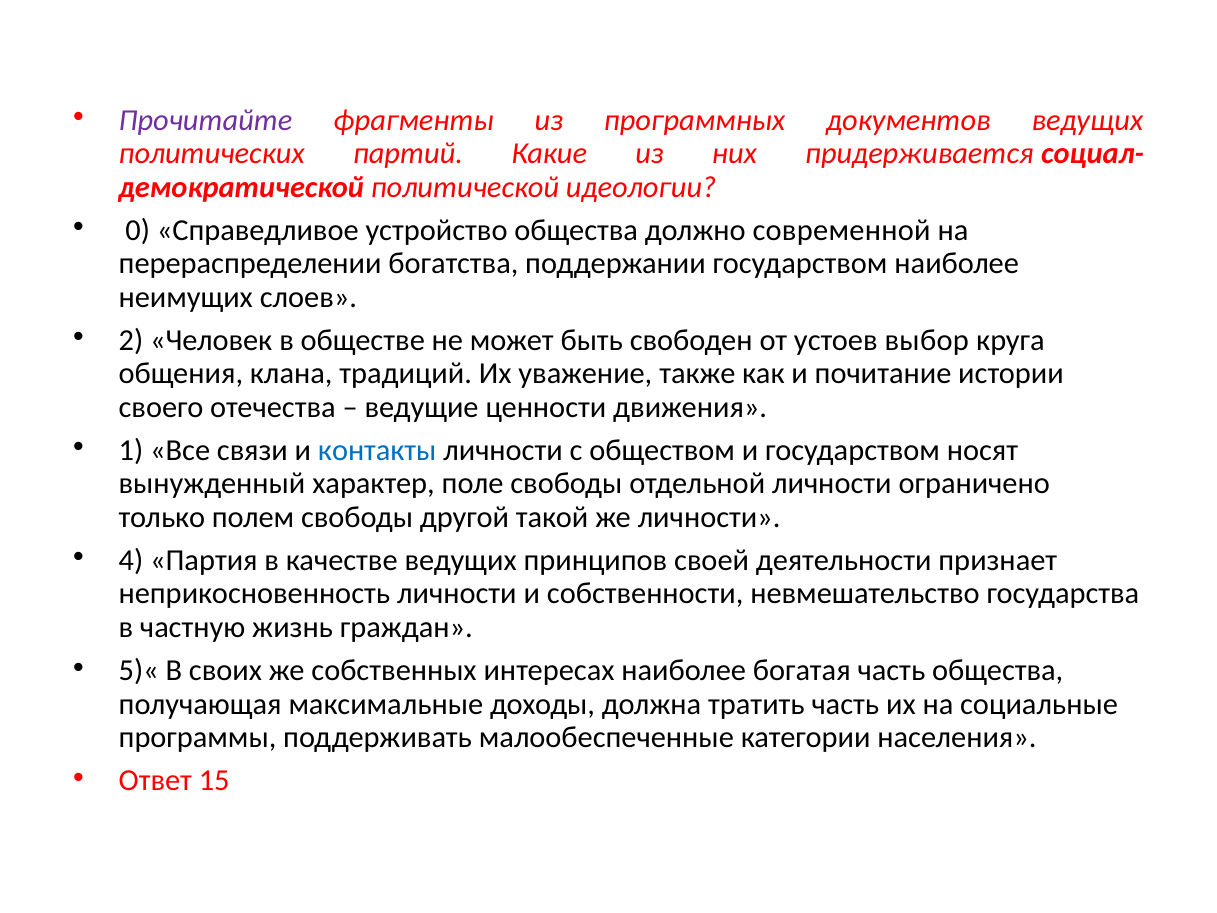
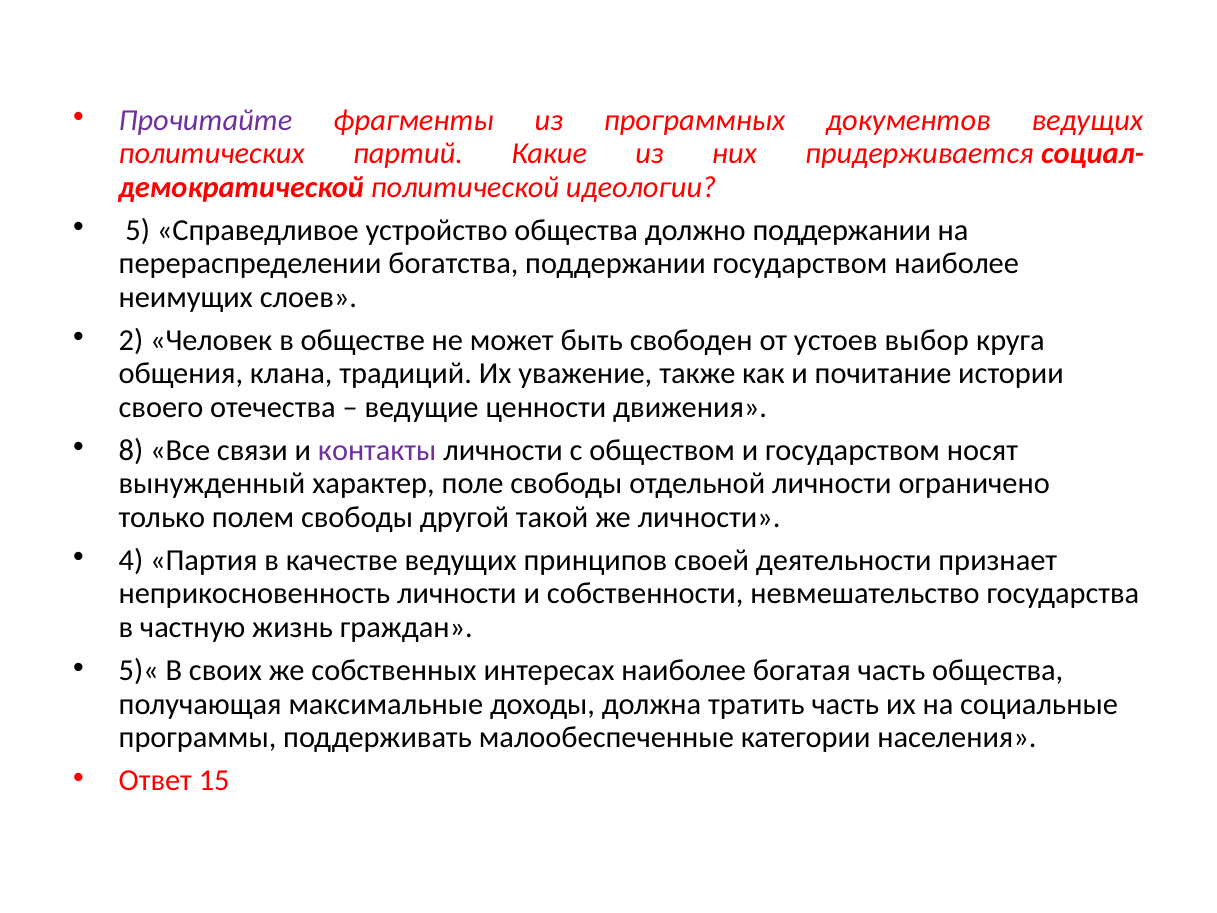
0: 0 -> 5
должно современной: современной -> поддержании
1: 1 -> 8
контакты colour: blue -> purple
